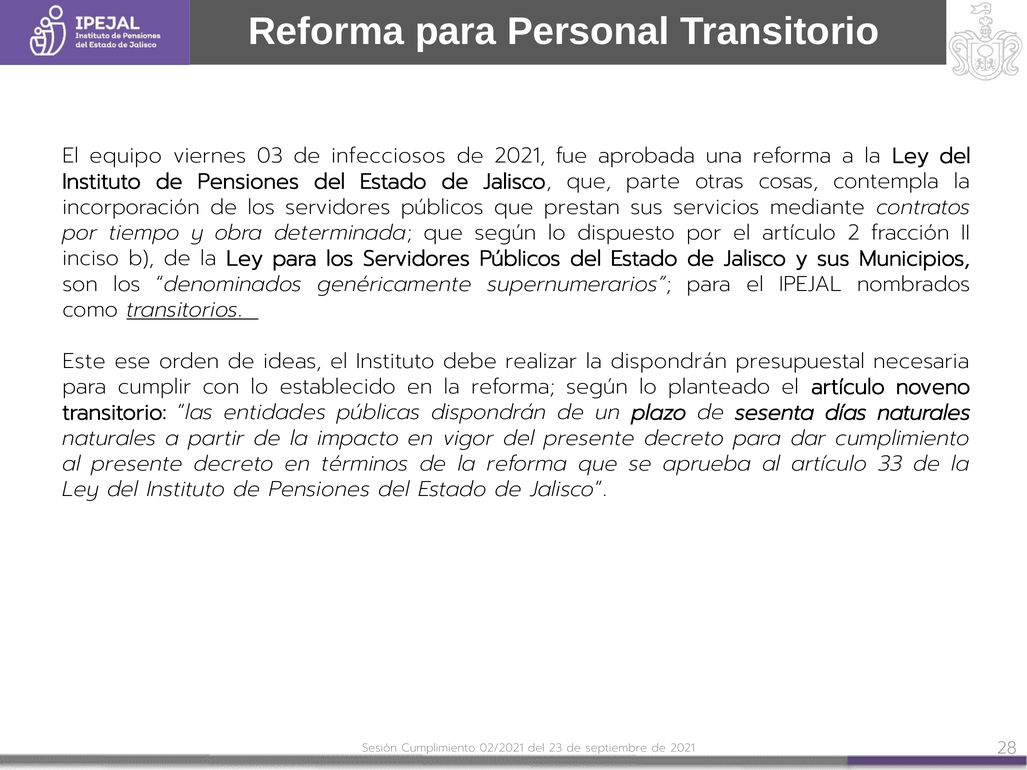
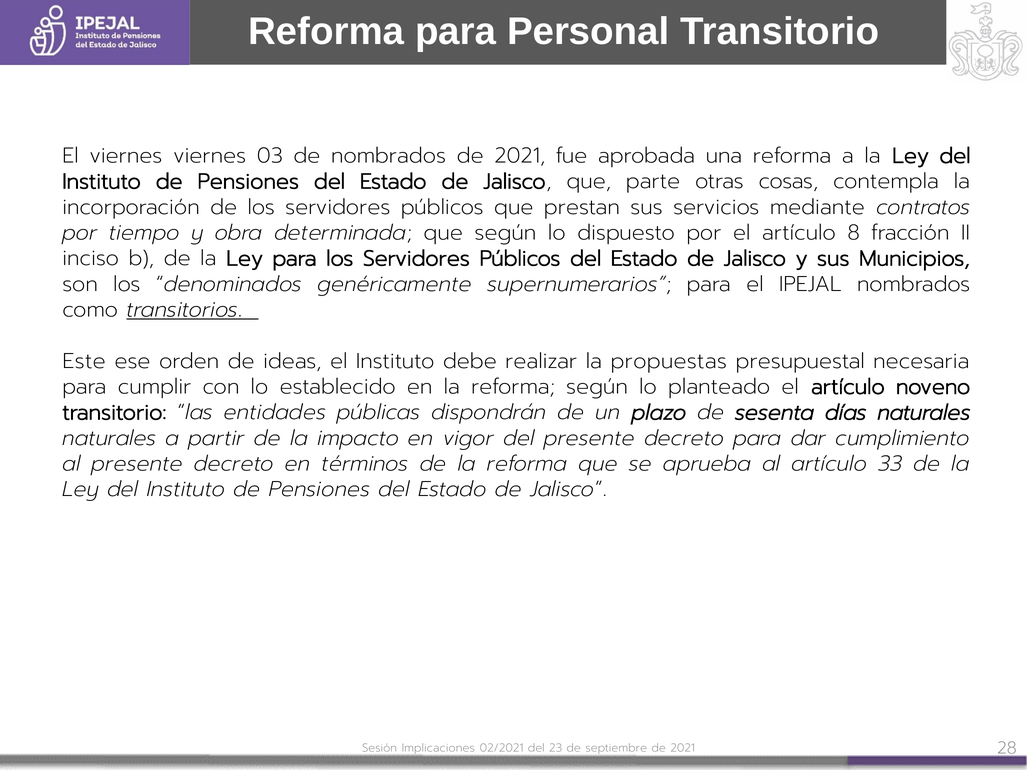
El equipo: equipo -> viernes
de infecciosos: infecciosos -> nombrados
2: 2 -> 8
la dispondrán: dispondrán -> propuestas
Sesión Cumplimiento: Cumplimiento -> Implicaciones
